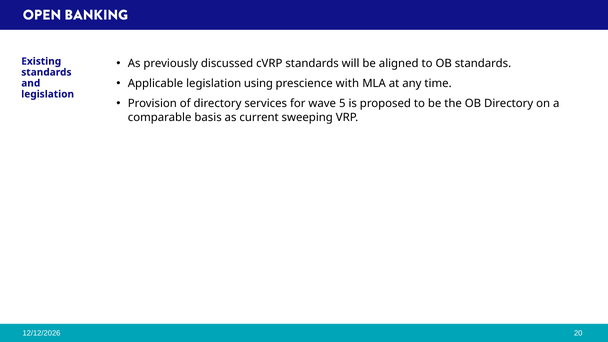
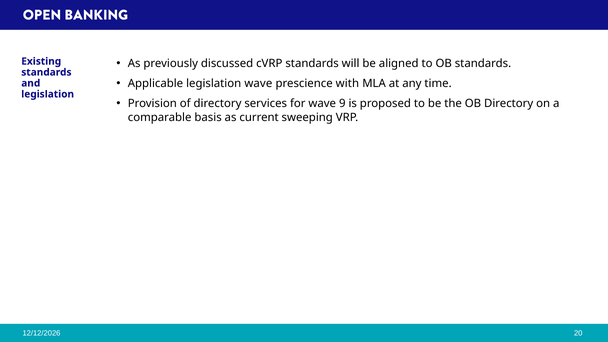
legislation using: using -> wave
5: 5 -> 9
